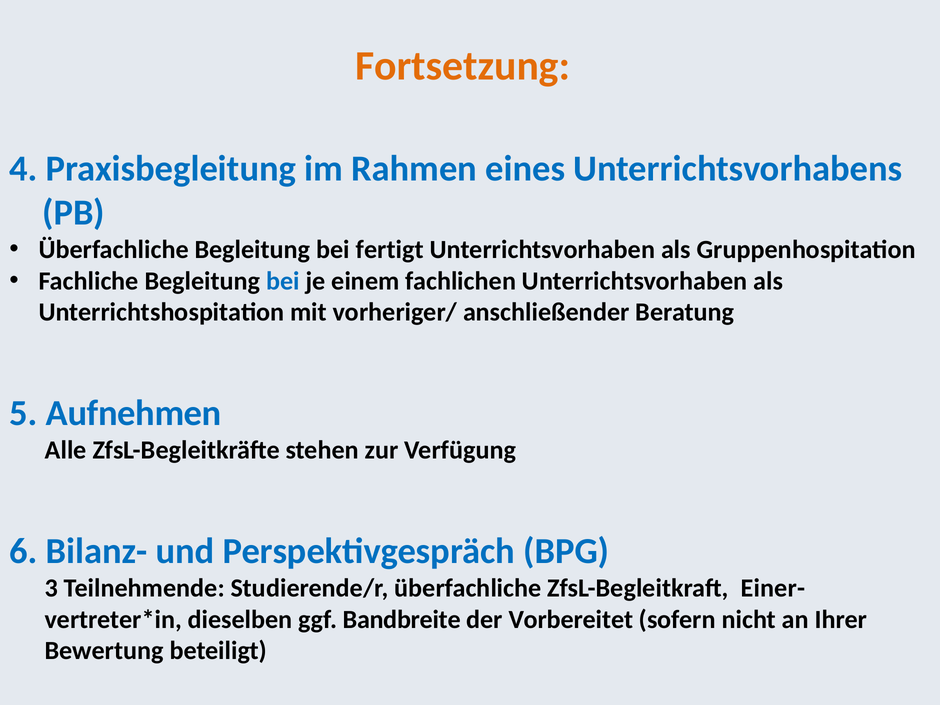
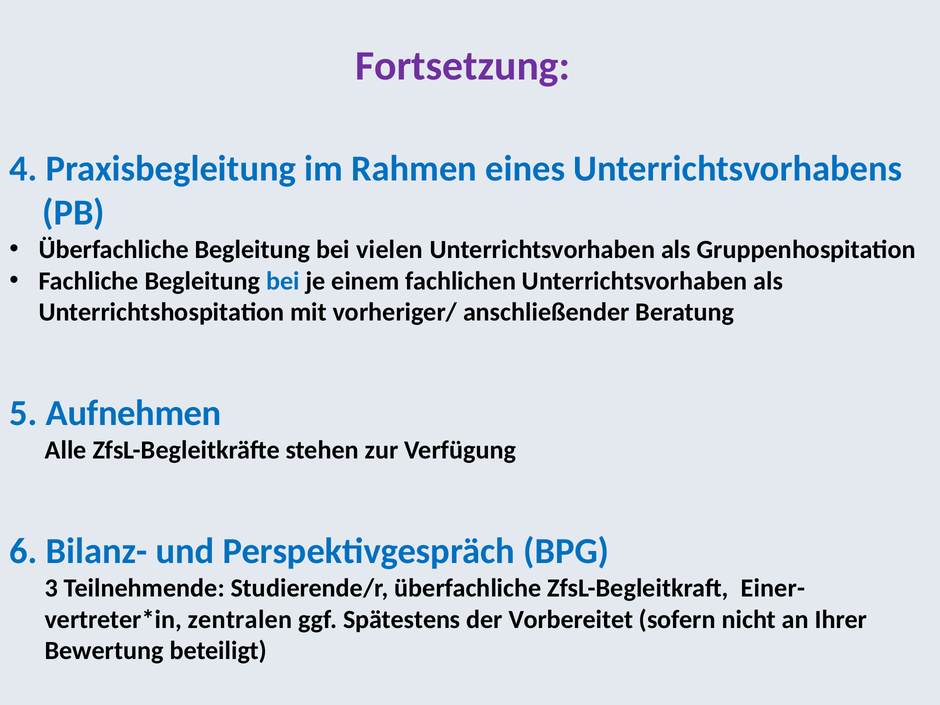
Fortsetzung colour: orange -> purple
fertigt: fertigt -> vielen
dieselben: dieselben -> zentralen
Bandbreite: Bandbreite -> Spätestens
